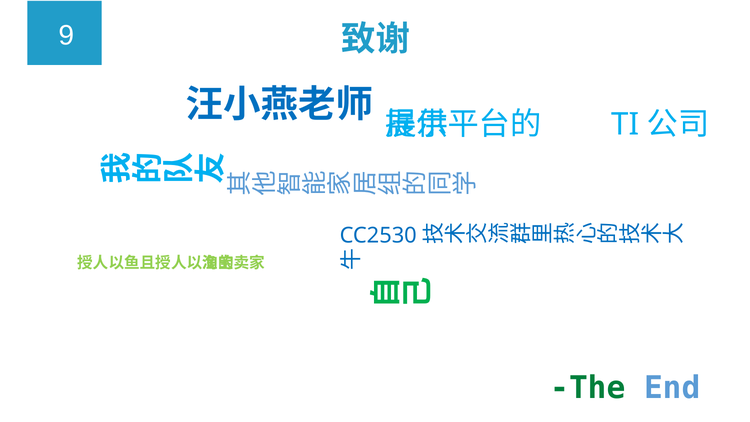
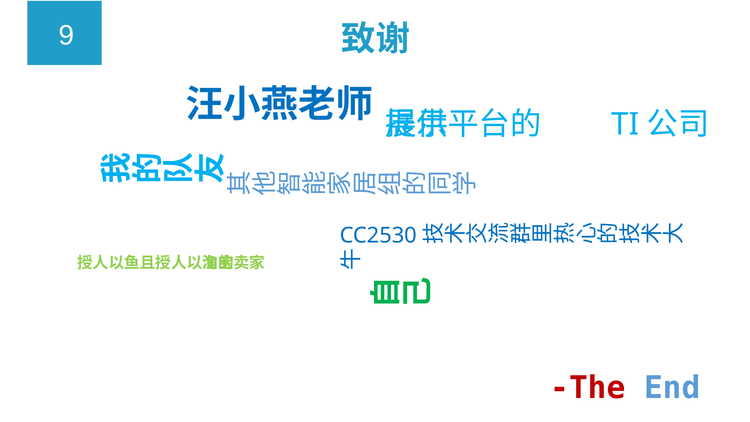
The colour: green -> red
